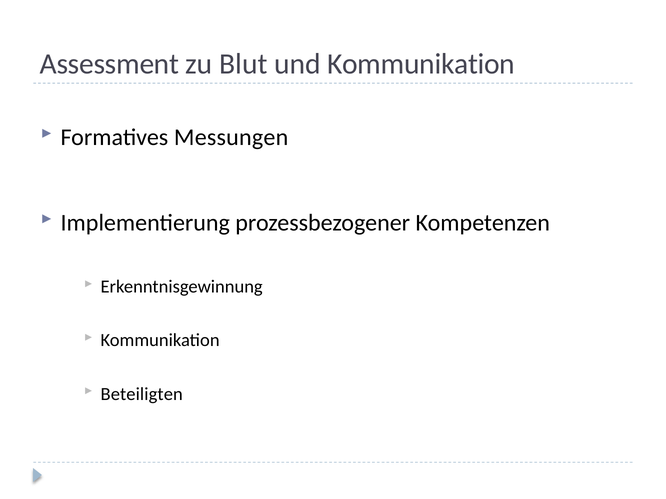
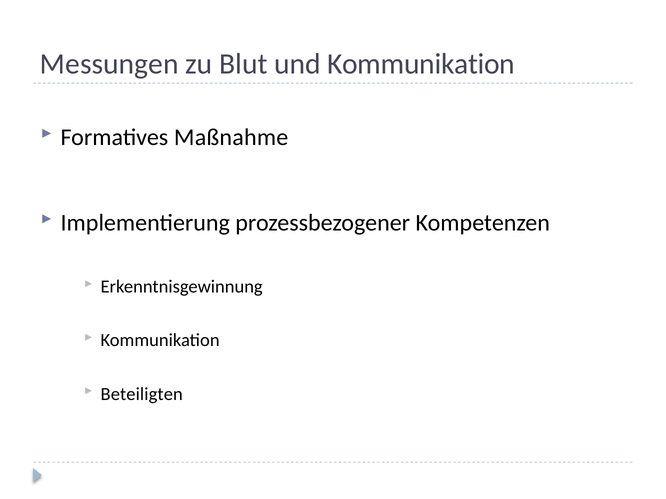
Assessment: Assessment -> Messungen
Messungen: Messungen -> Maßnahme
